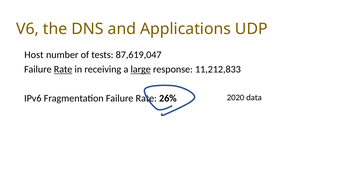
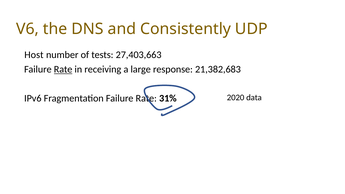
Applications: Applications -> Consistently
87,619,047: 87,619,047 -> 27,403,663
large underline: present -> none
11,212,833: 11,212,833 -> 21,382,683
26%: 26% -> 31%
